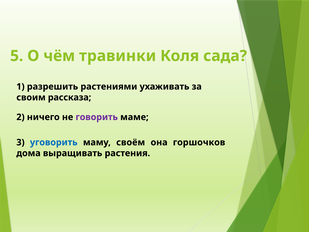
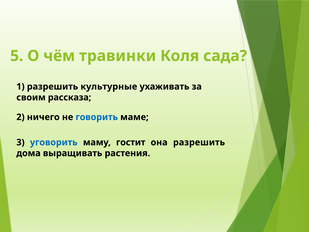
растениями: растениями -> культурные
говорить colour: purple -> blue
своём: своём -> гостит
она горшочков: горшочков -> разрешить
